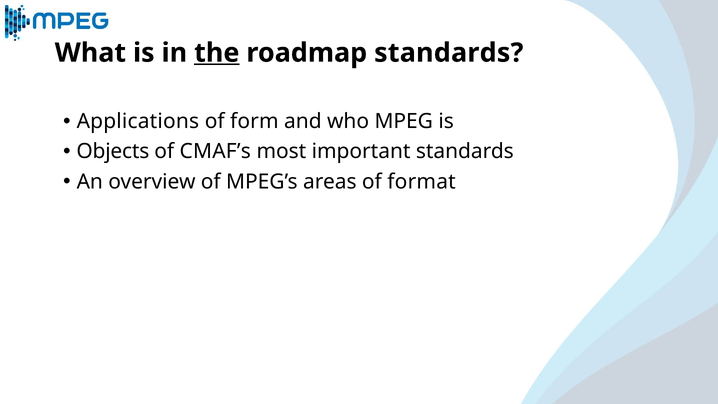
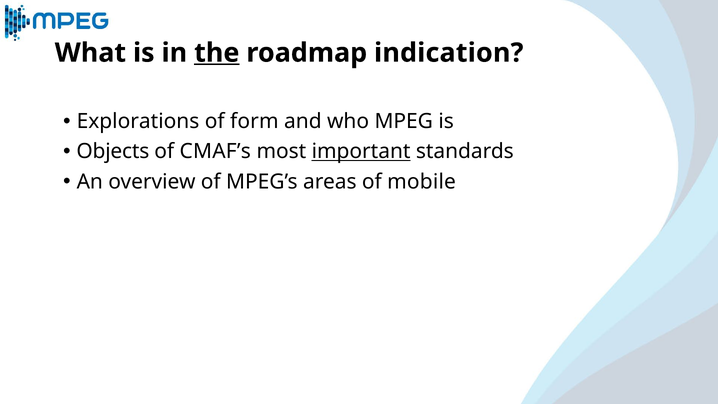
roadmap standards: standards -> indication
Applications: Applications -> Explorations
important underline: none -> present
format: format -> mobile
